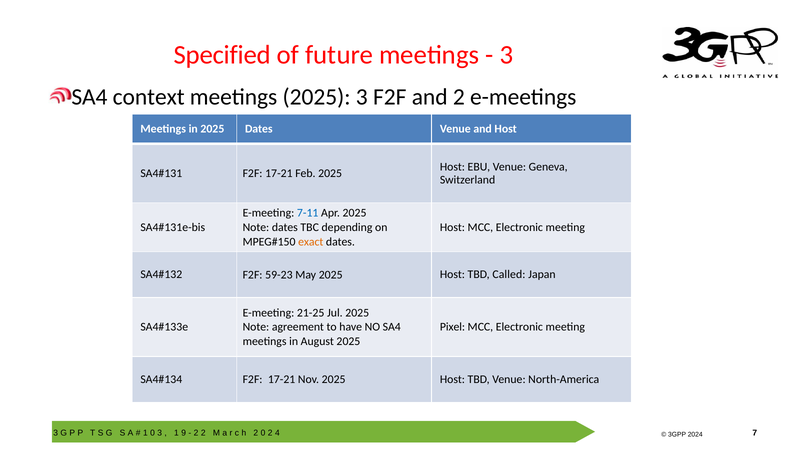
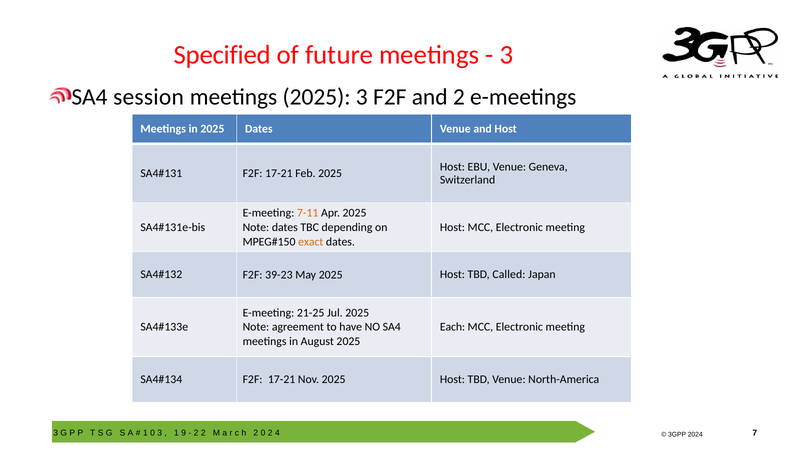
context: context -> session
7-11 colour: blue -> orange
59-23: 59-23 -> 39-23
Pixel: Pixel -> Each
